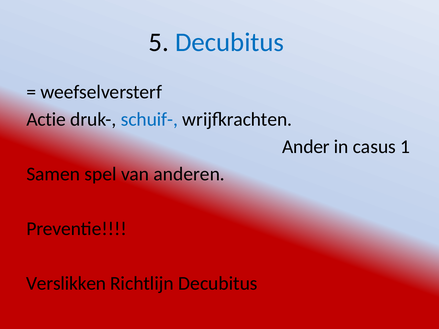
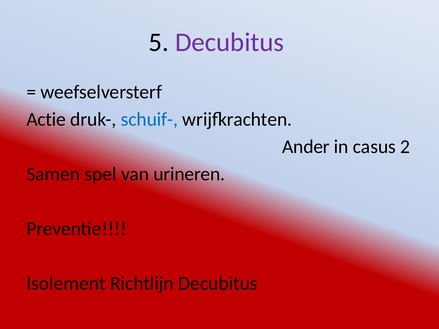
Decubitus at (230, 42) colour: blue -> purple
1: 1 -> 2
anderen: anderen -> urineren
Verslikken: Verslikken -> Isolement
